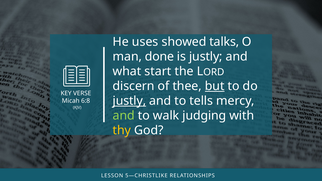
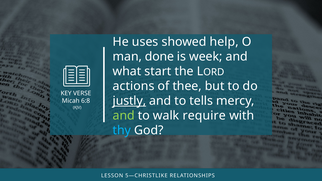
talks: talks -> help
is justly: justly -> week
discern: discern -> actions
but underline: present -> none
judging: judging -> require
thy colour: yellow -> light blue
